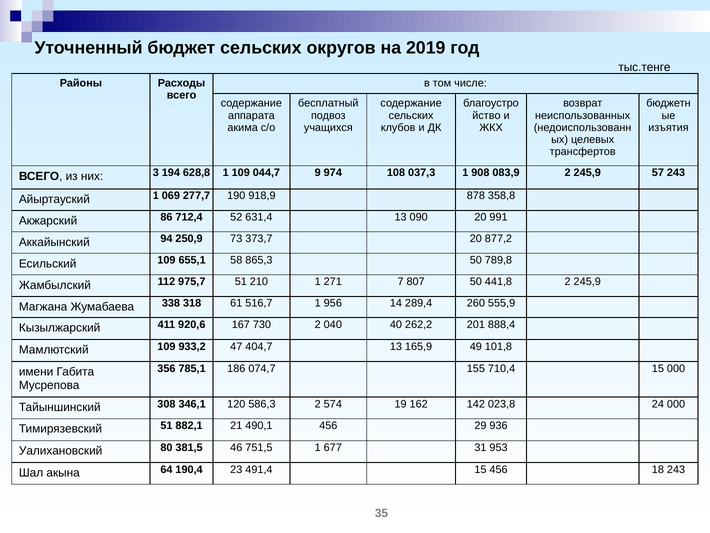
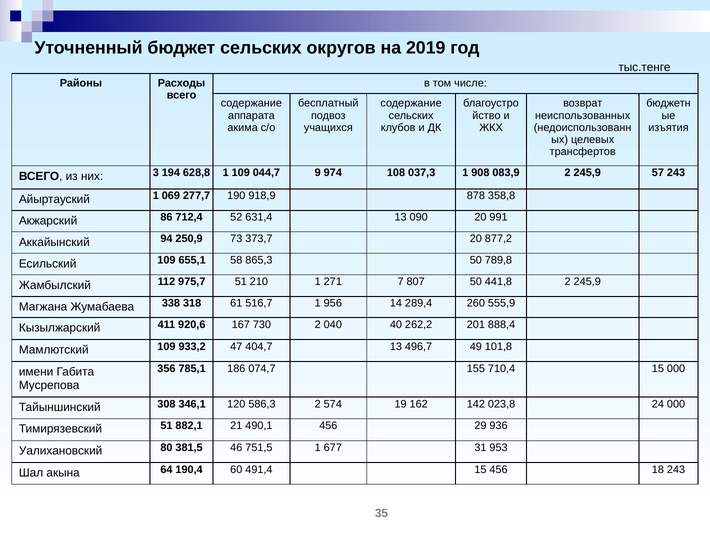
165,9: 165,9 -> 496,7
23: 23 -> 60
